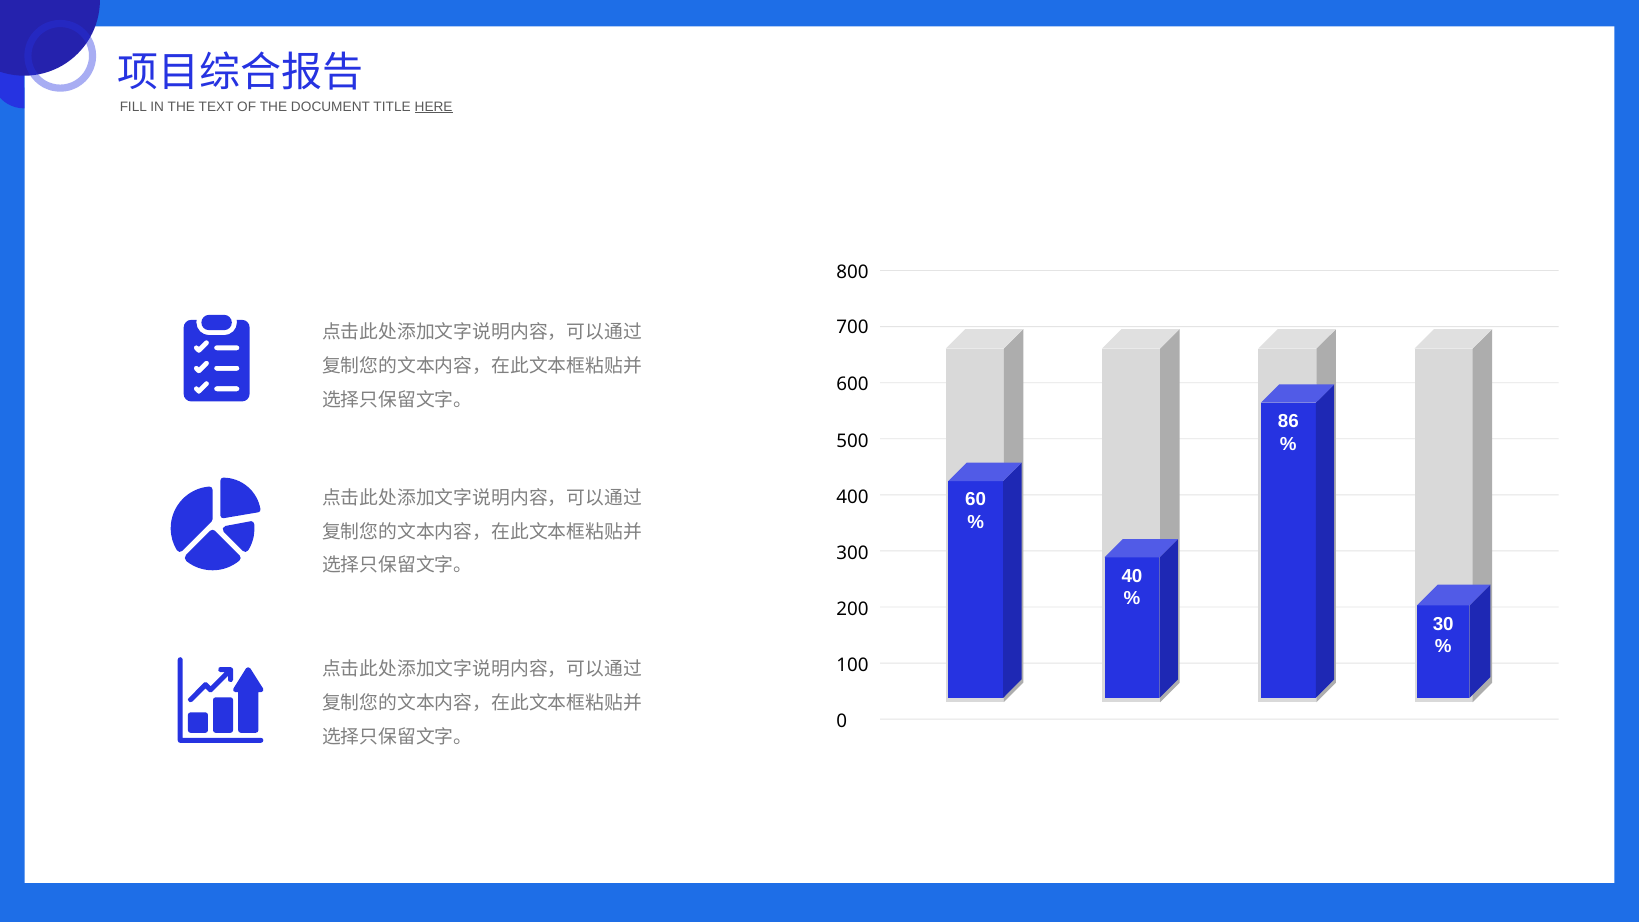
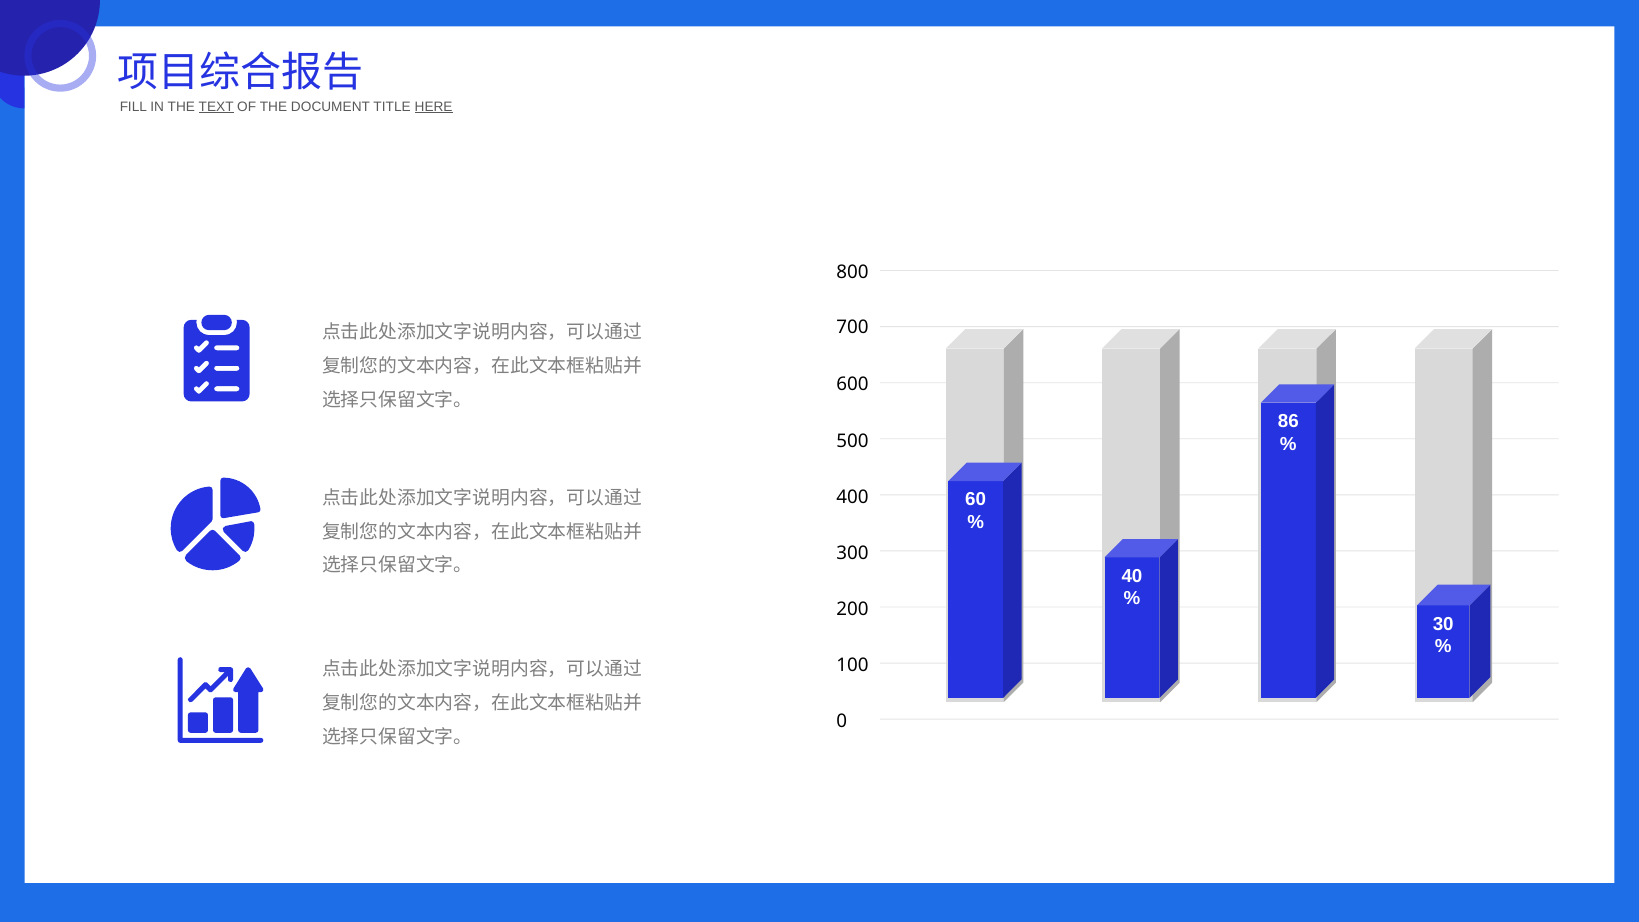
TEXT underline: none -> present
